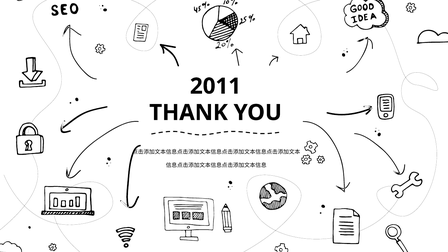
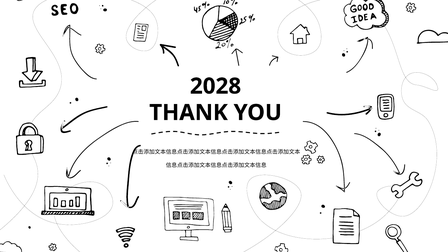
2011: 2011 -> 2028
